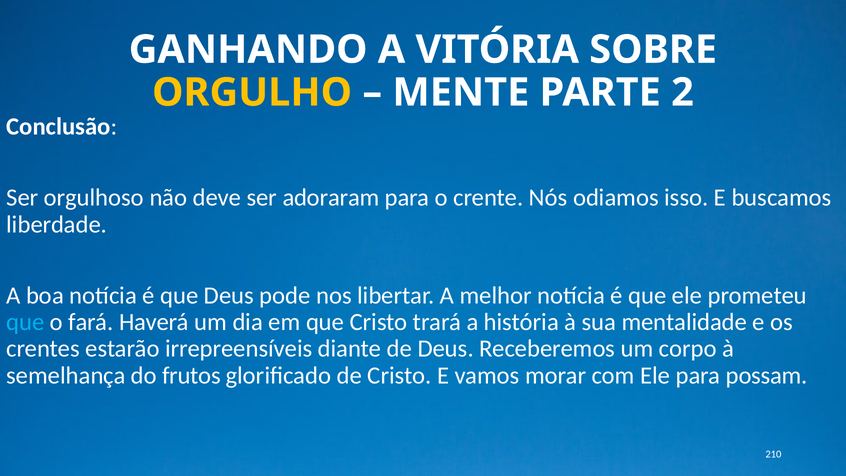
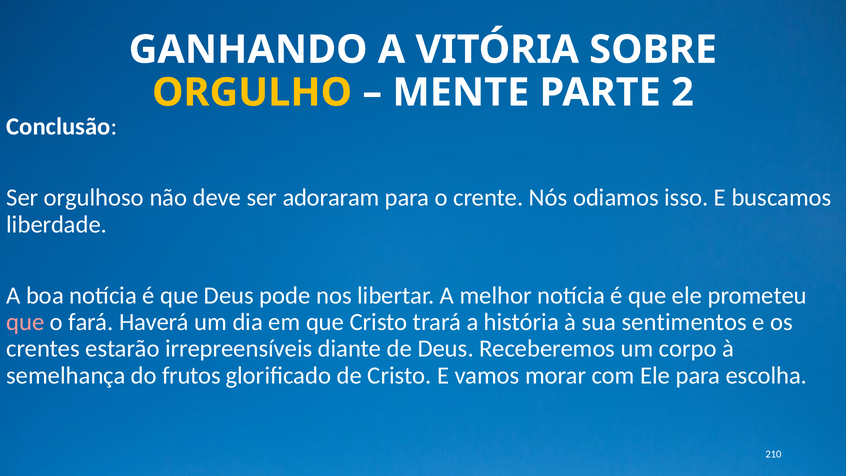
que at (25, 322) colour: light blue -> pink
mentalidade: mentalidade -> sentimentos
possam: possam -> escolha
